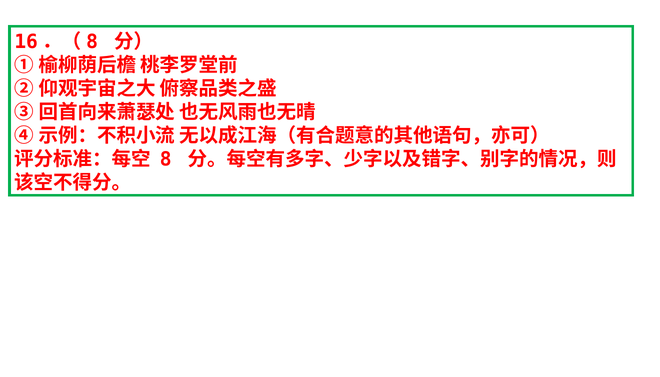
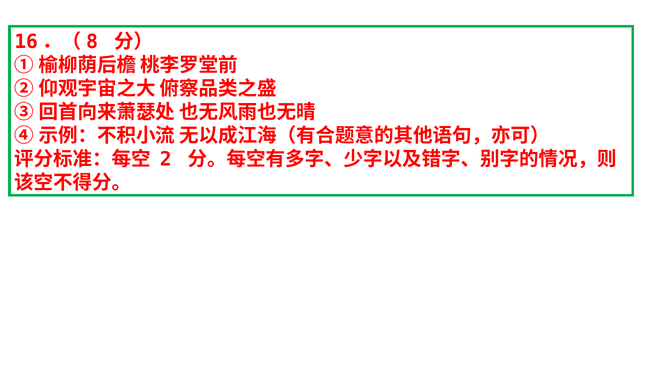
8: 8 -> 2
